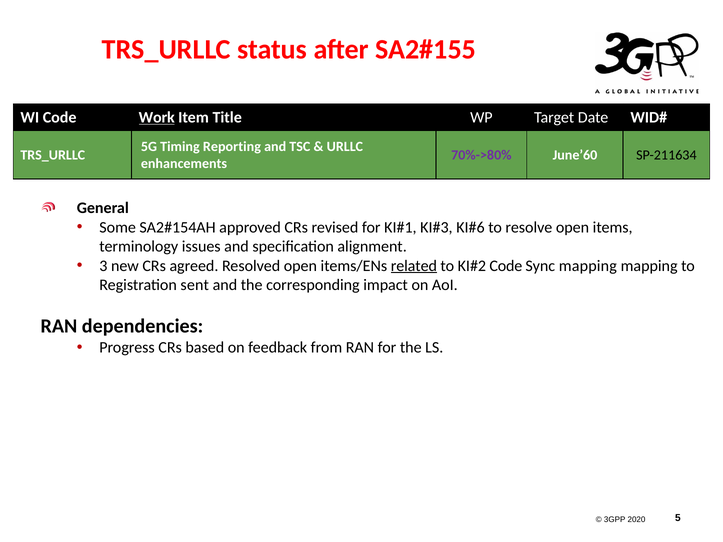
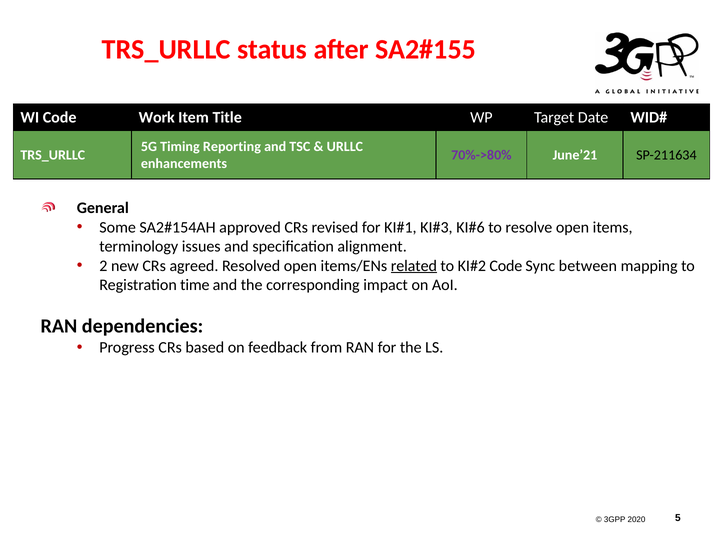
Work underline: present -> none
June’60: June’60 -> June’21
3: 3 -> 2
Sync mapping: mapping -> between
sent: sent -> time
